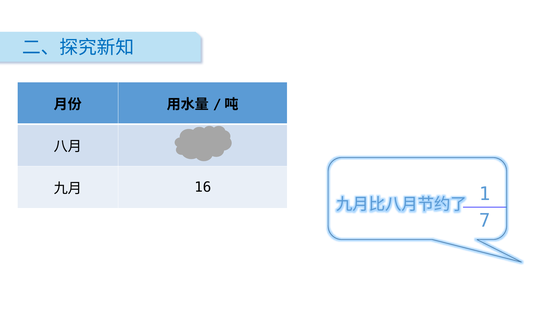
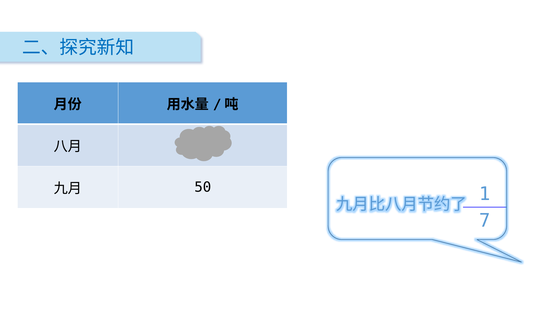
16: 16 -> 50
